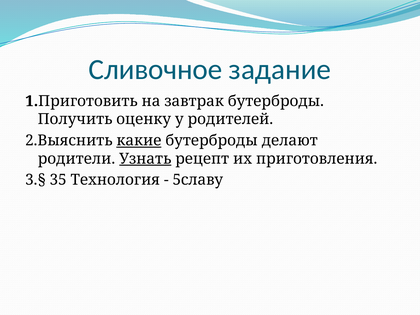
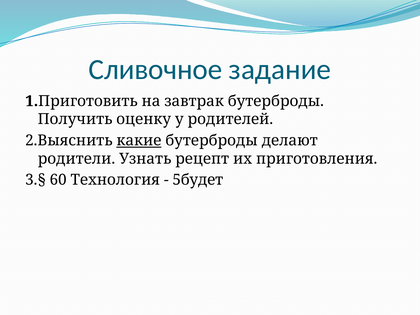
Узнать underline: present -> none
35: 35 -> 60
5славу: 5славу -> 5будет
